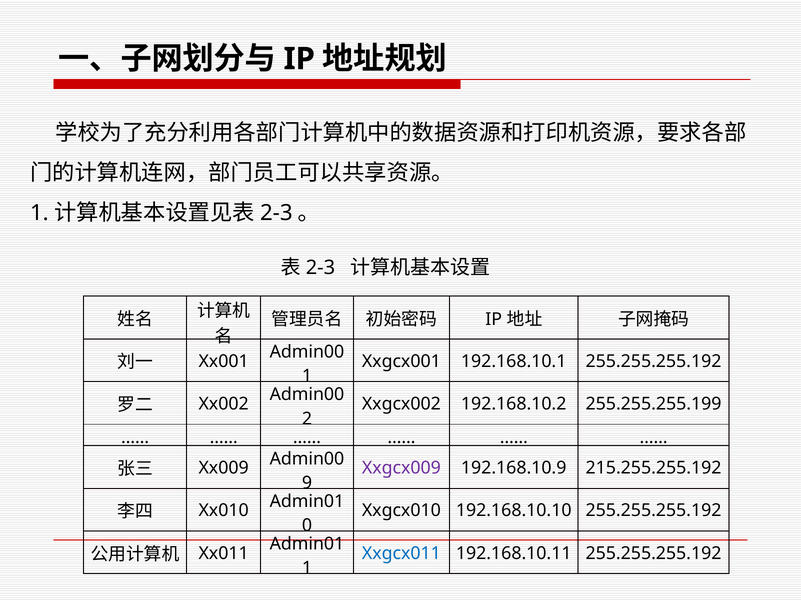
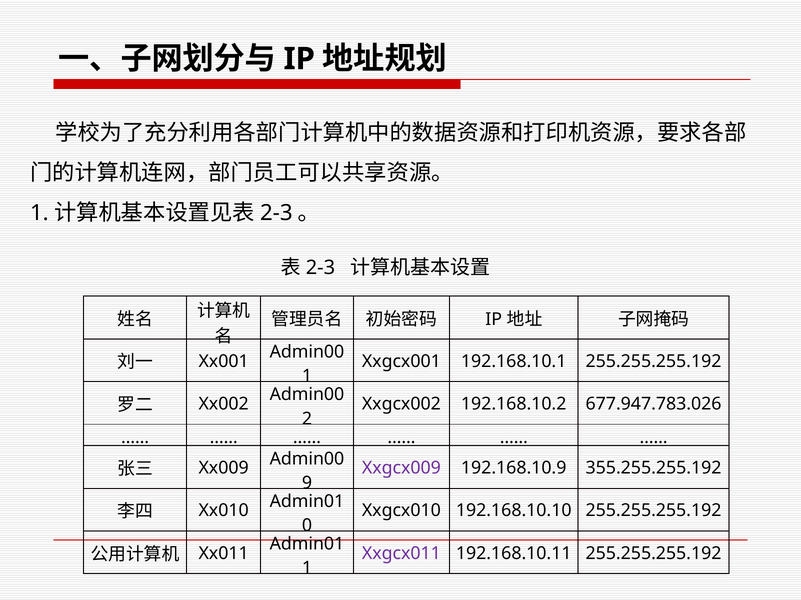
255.255.255.199: 255.255.255.199 -> 677.947.783.026
215.255.255.192: 215.255.255.192 -> 355.255.255.192
Xxgcx011 colour: blue -> purple
